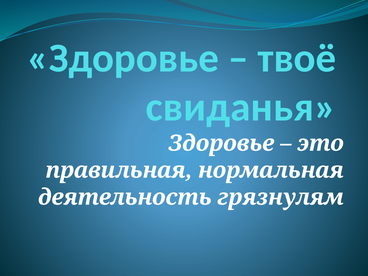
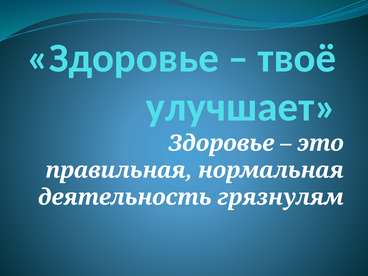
свиданья: свиданья -> улучшает
